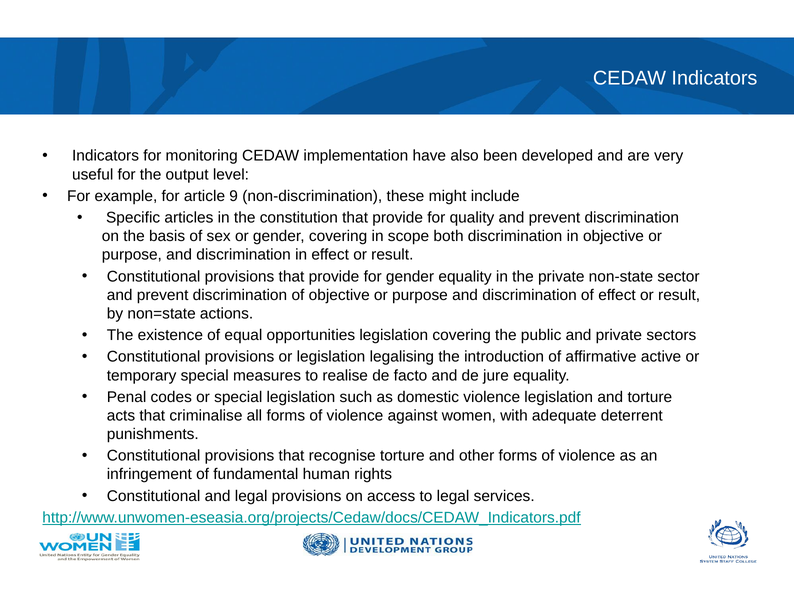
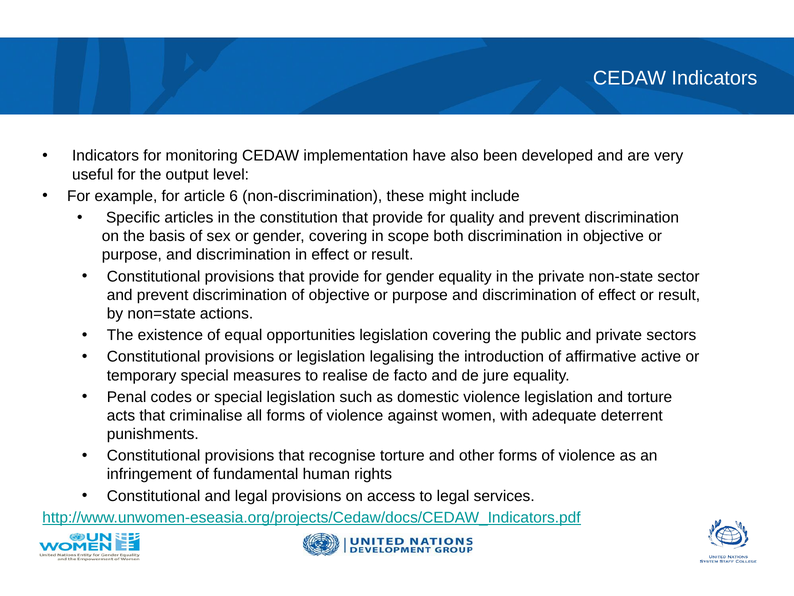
9: 9 -> 6
